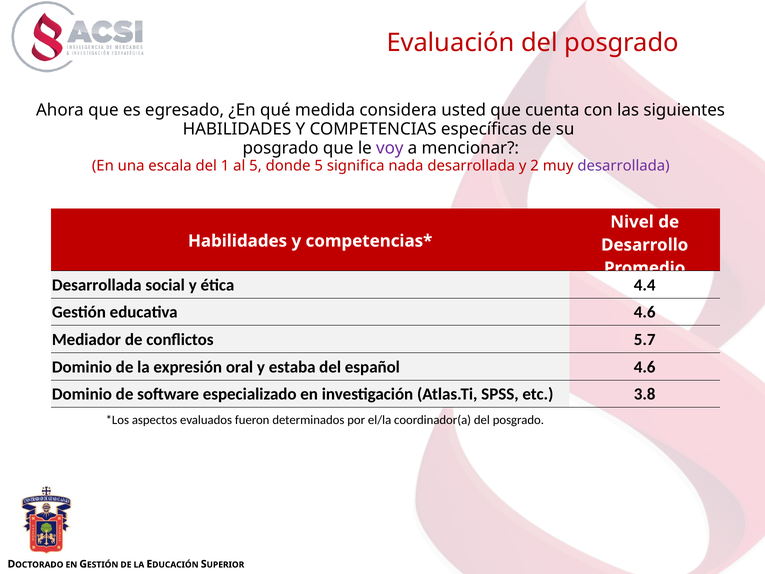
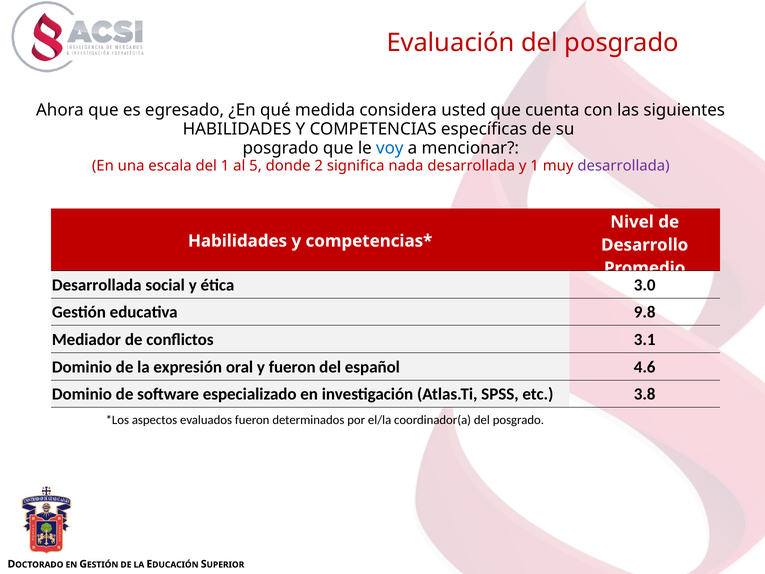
voy colour: purple -> blue
donde 5: 5 -> 2
y 2: 2 -> 1
4.4: 4.4 -> 3.0
educativa 4.6: 4.6 -> 9.8
5.7: 5.7 -> 3.1
y estaba: estaba -> fueron
